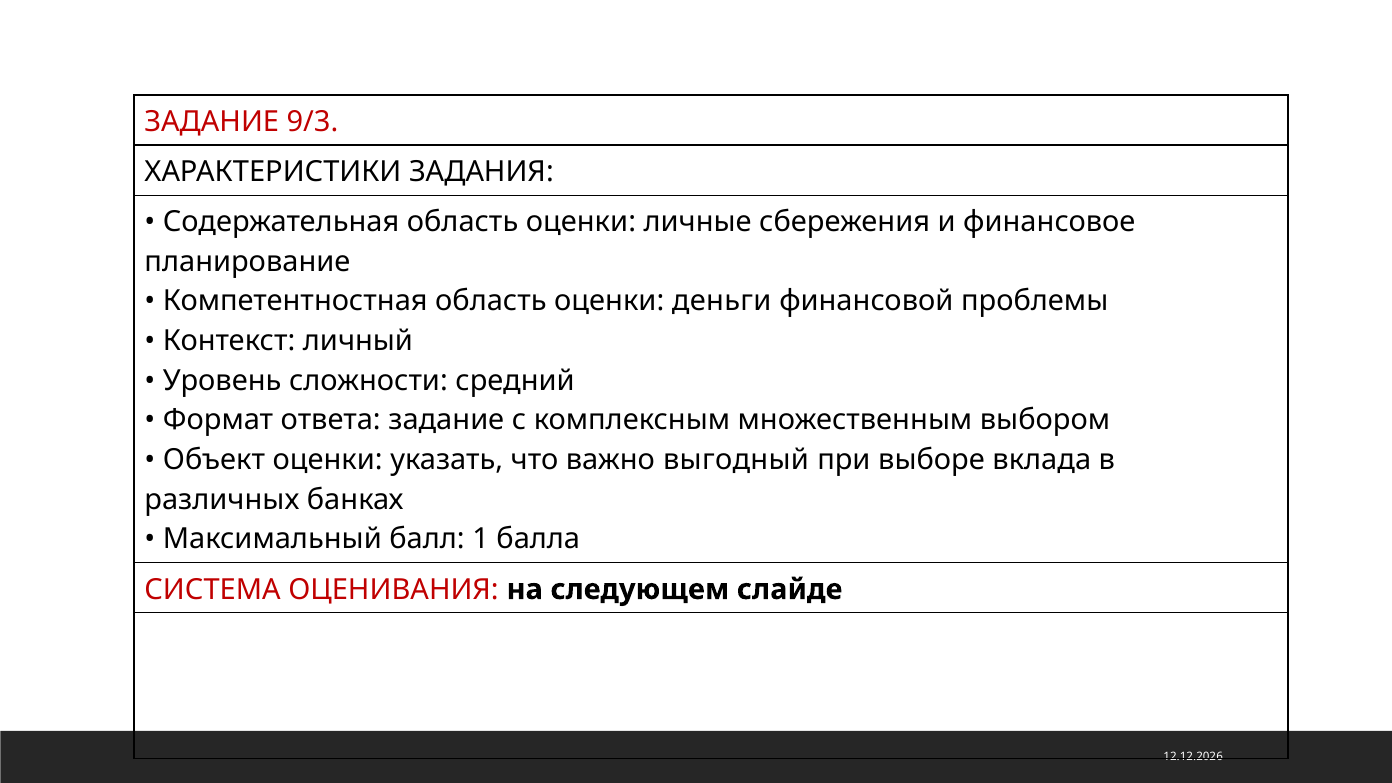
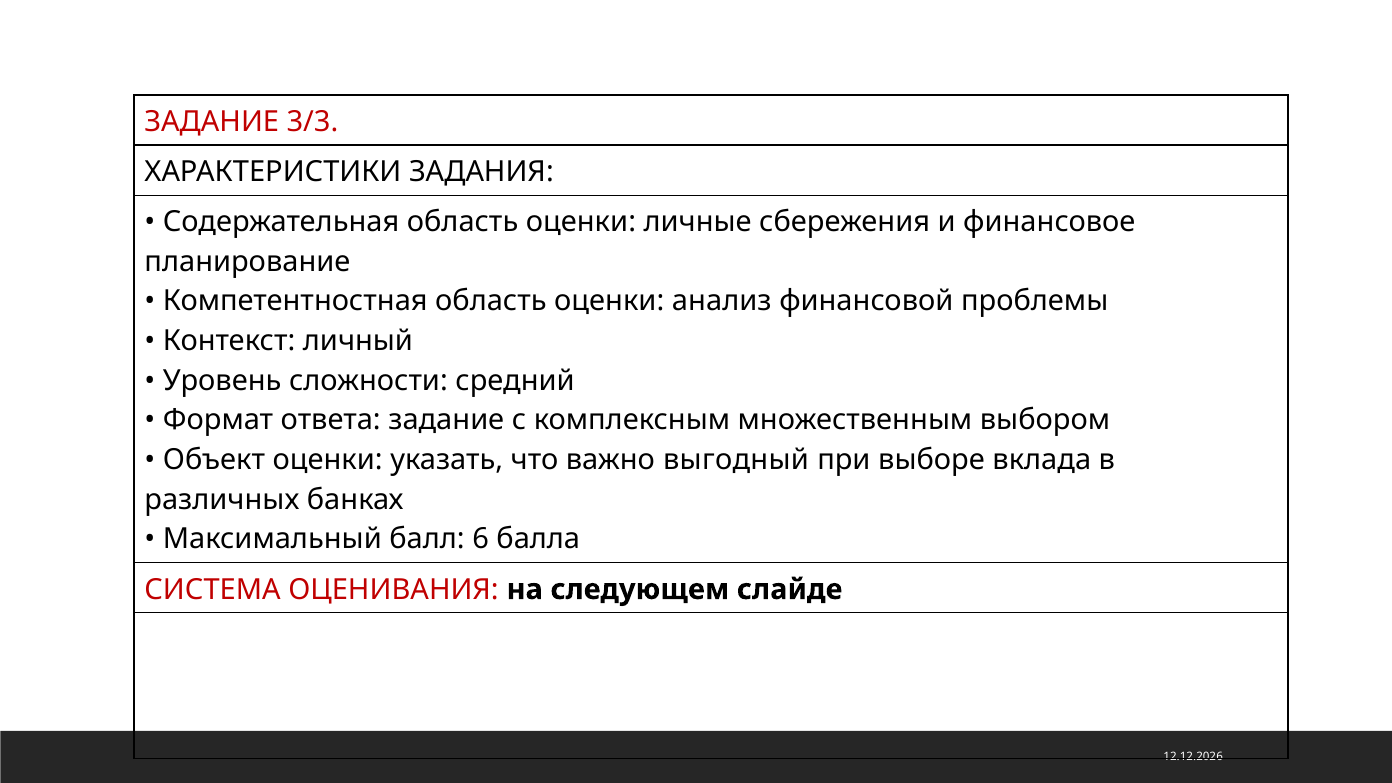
9/3: 9/3 -> 3/3
деньги: деньги -> анализ
1: 1 -> 6
